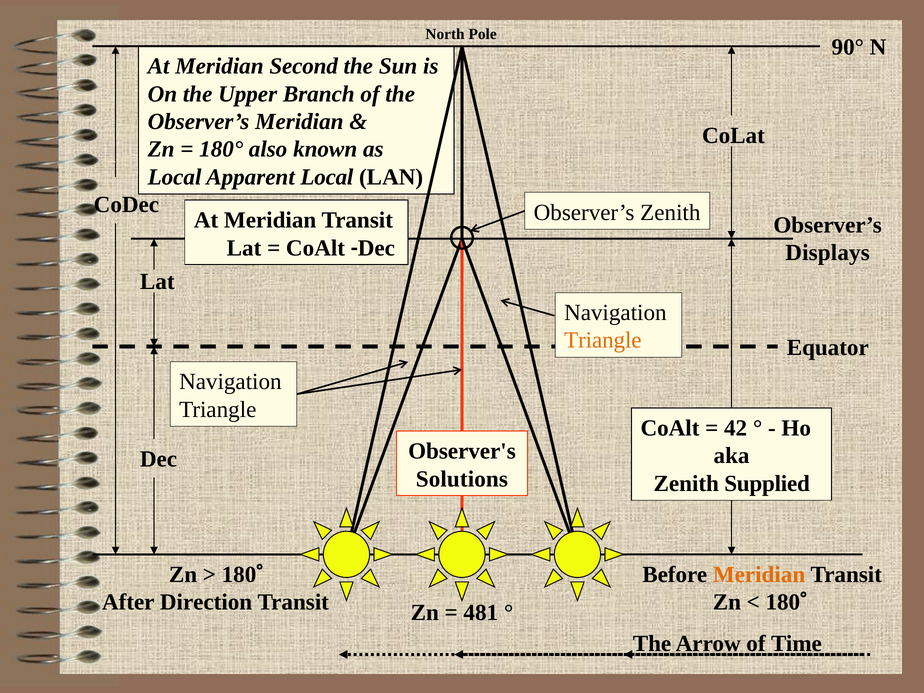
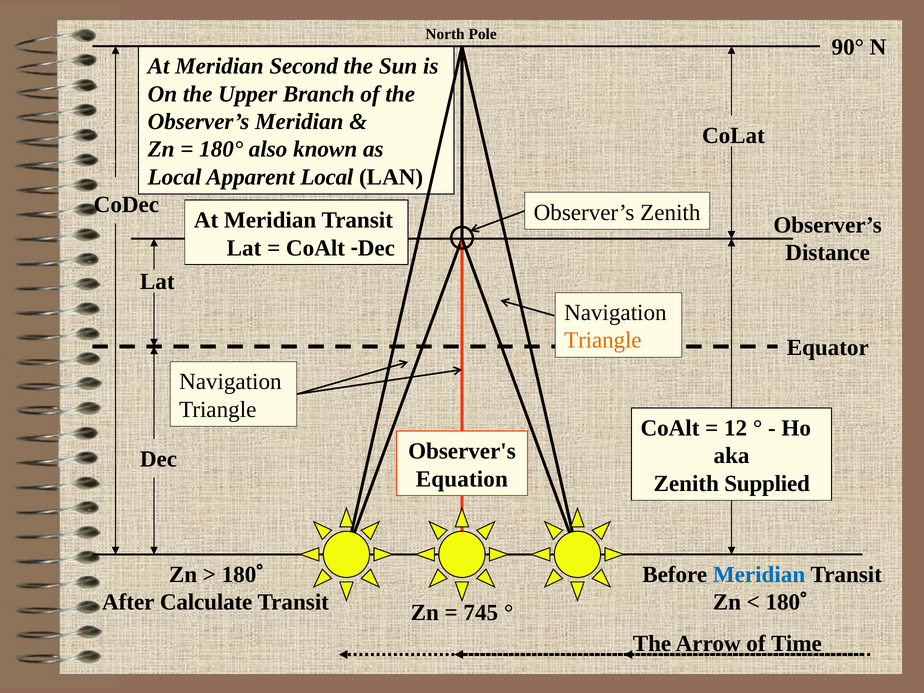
Displays: Displays -> Distance
42: 42 -> 12
Solutions: Solutions -> Equation
Meridian at (759, 574) colour: orange -> blue
Direction: Direction -> Calculate
481: 481 -> 745
